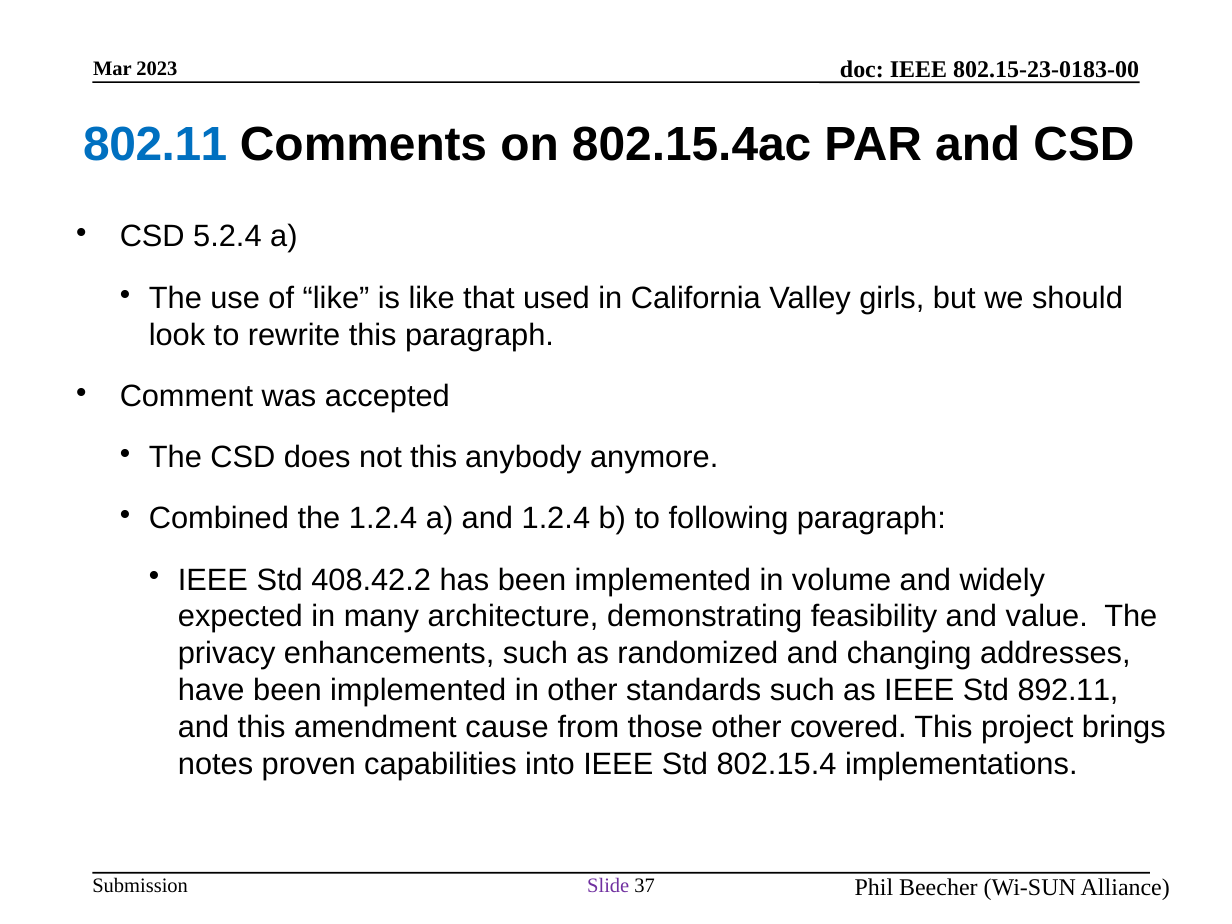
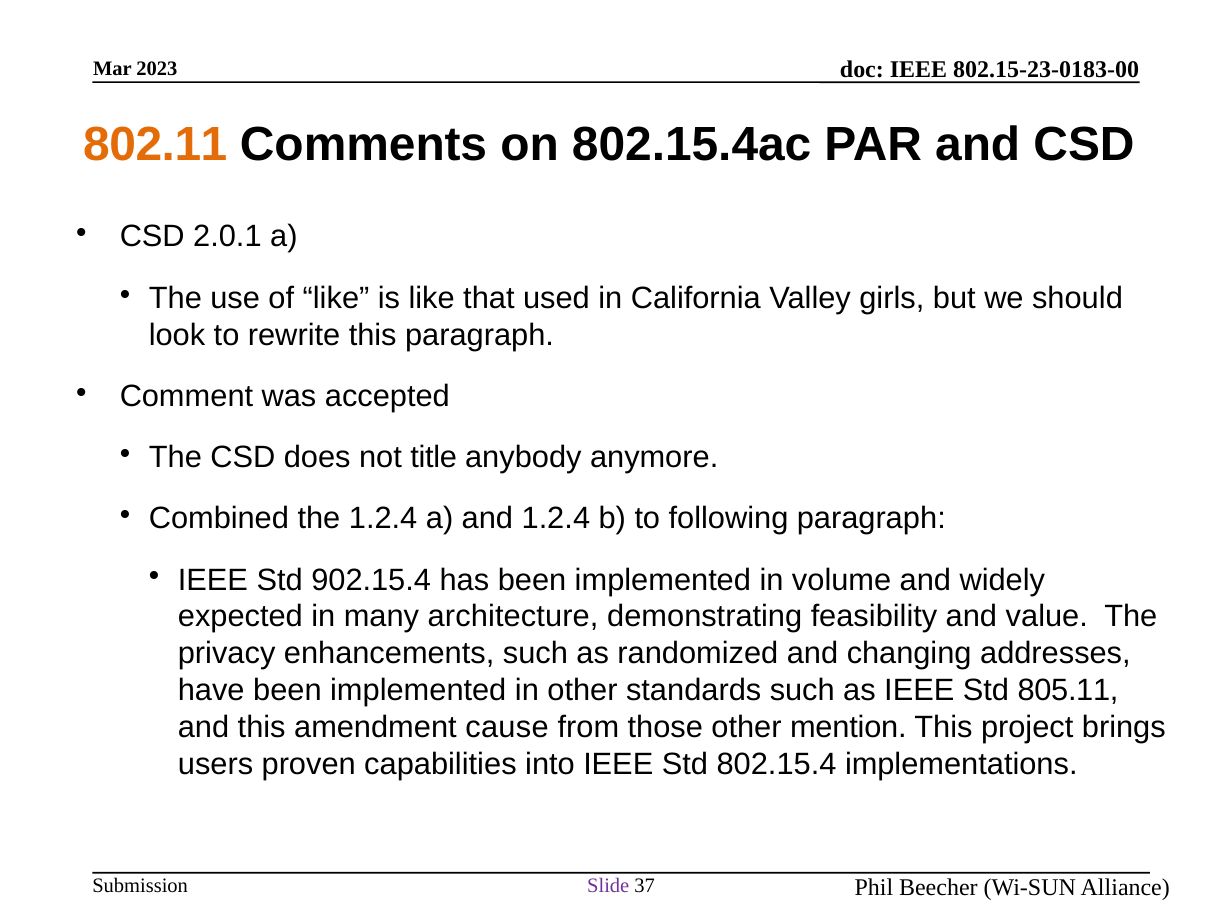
802.11 colour: blue -> orange
5.2.4: 5.2.4 -> 2.0.1
not this: this -> title
408.42.2: 408.42.2 -> 902.15.4
892.11: 892.11 -> 805.11
covered: covered -> mention
notes: notes -> users
